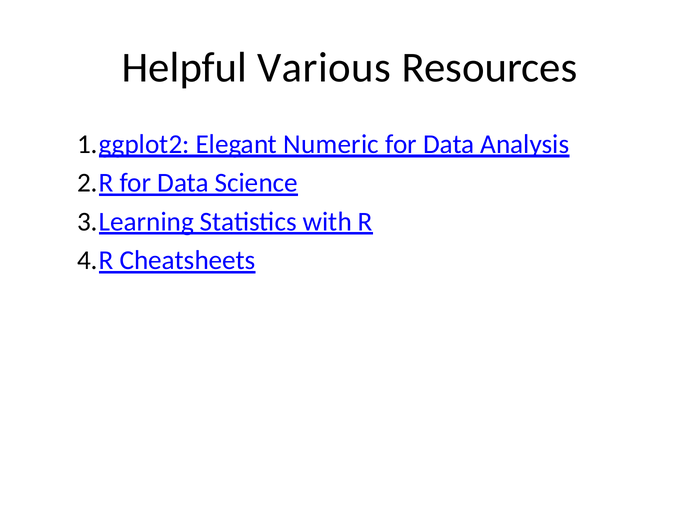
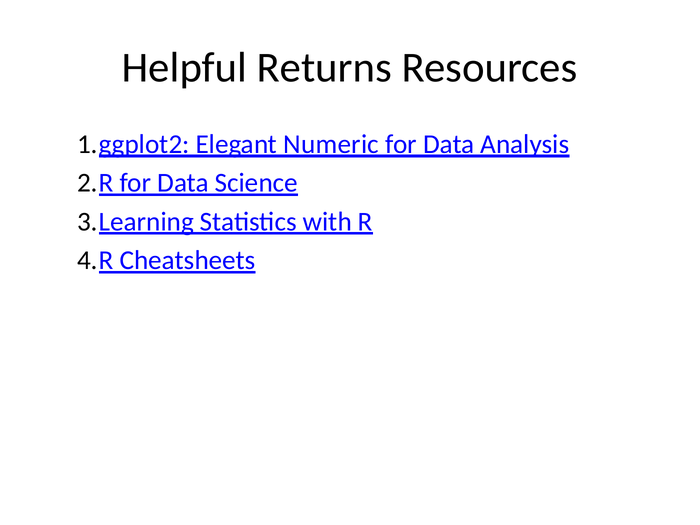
Various: Various -> Returns
